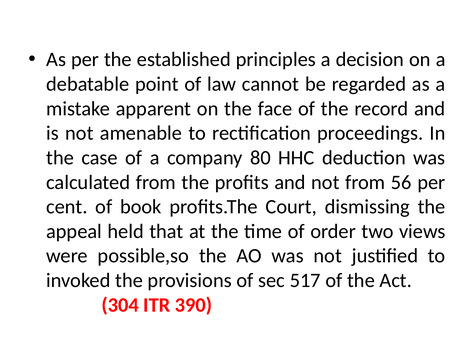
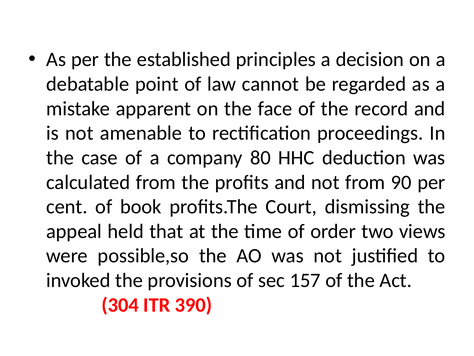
56: 56 -> 90
517: 517 -> 157
